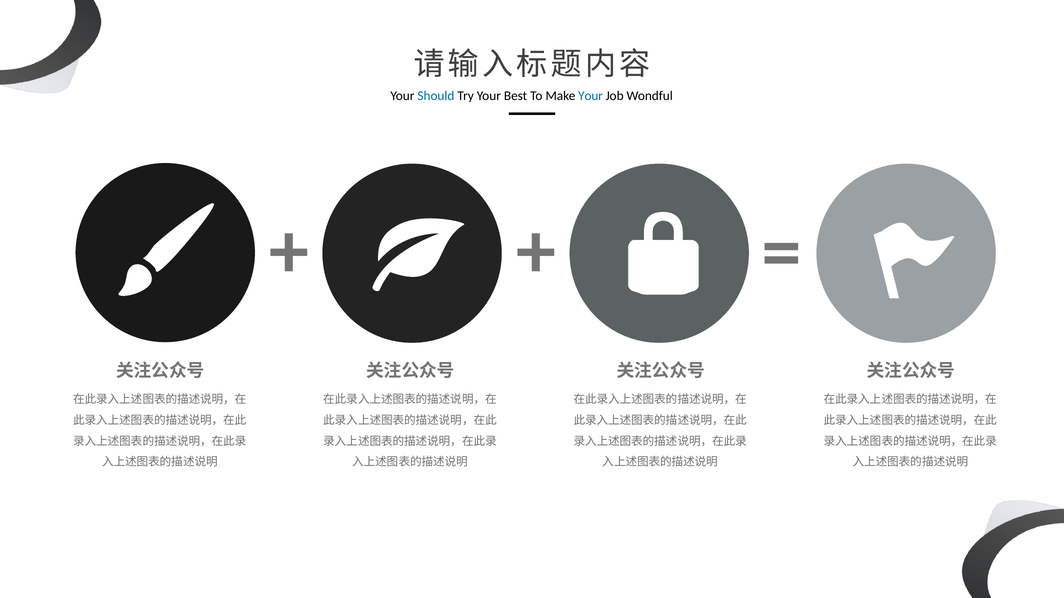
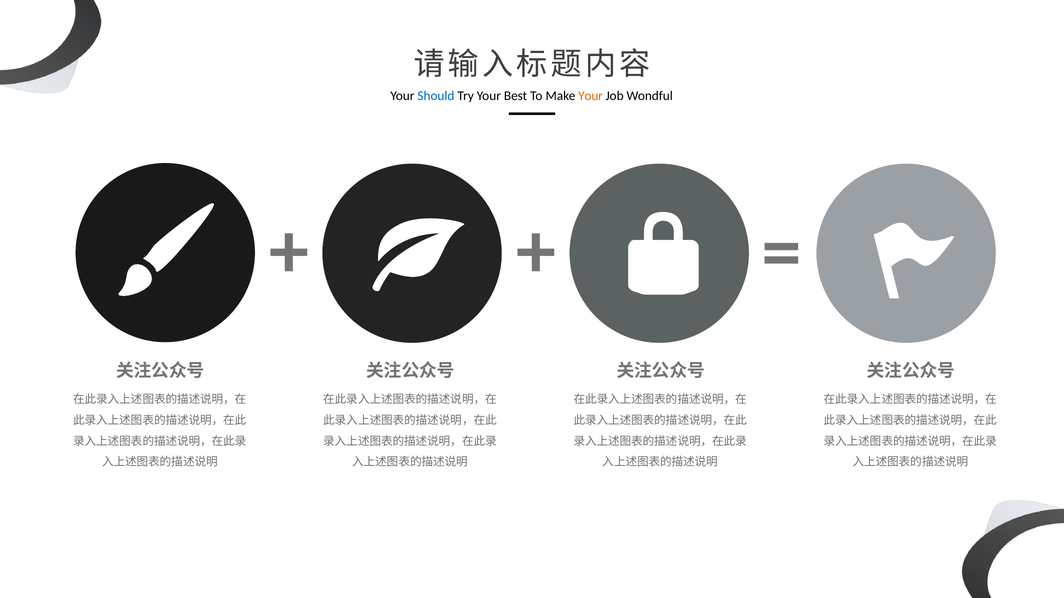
Your at (591, 96) colour: blue -> orange
